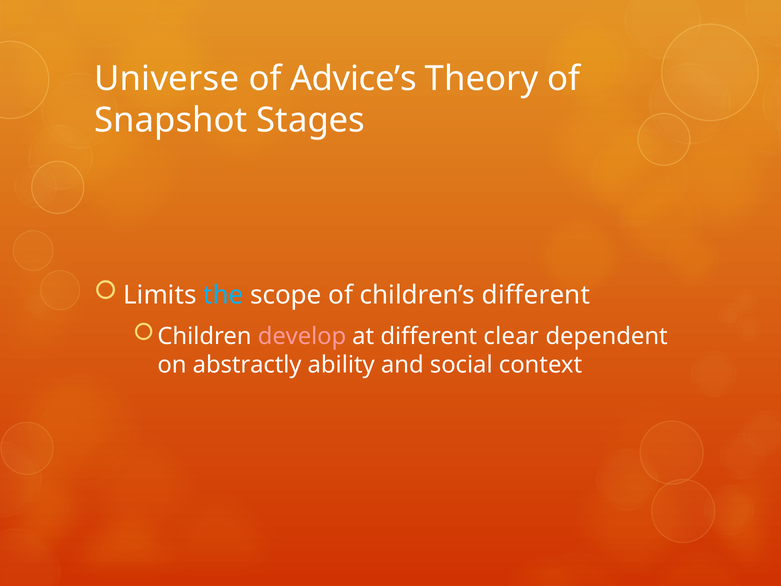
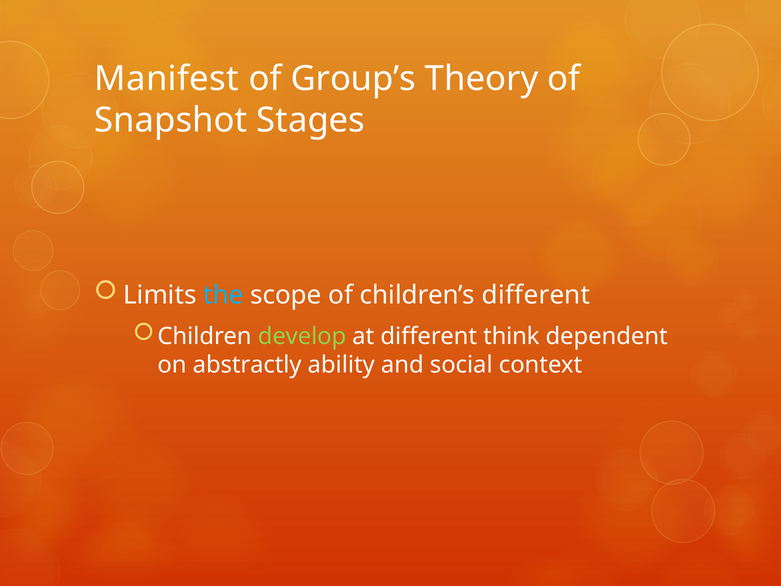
Universe: Universe -> Manifest
Advice’s: Advice’s -> Group’s
develop colour: pink -> light green
clear: clear -> think
